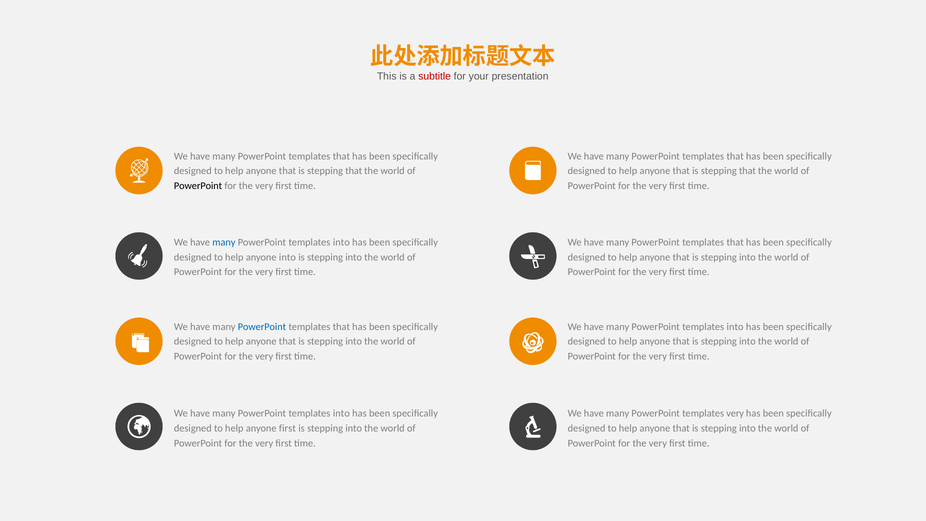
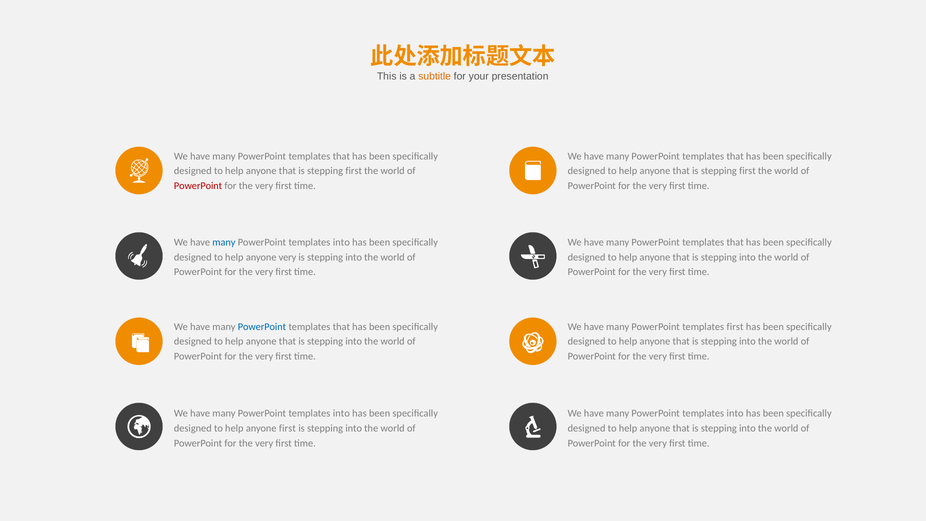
subtitle colour: red -> orange
that at (354, 171): that -> first
that at (747, 171): that -> first
PowerPoint at (198, 186) colour: black -> red
anyone into: into -> very
into at (735, 327): into -> first
very at (735, 413): very -> into
